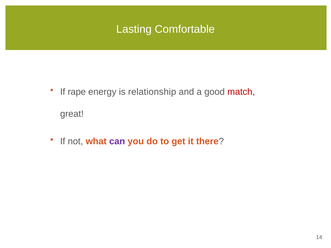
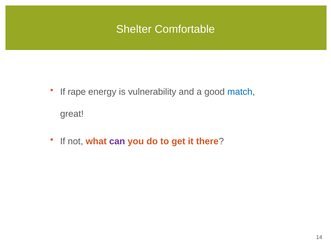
Lasting: Lasting -> Shelter
relationship: relationship -> vulnerability
match colour: red -> blue
